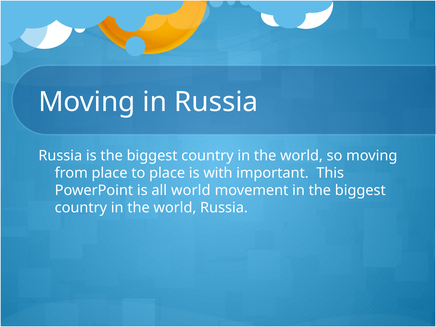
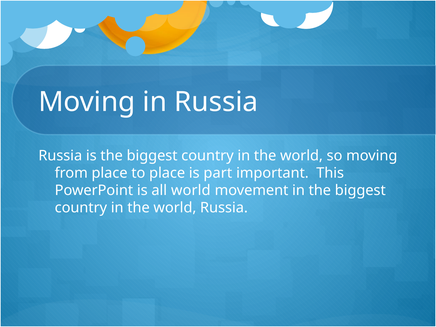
with: with -> part
